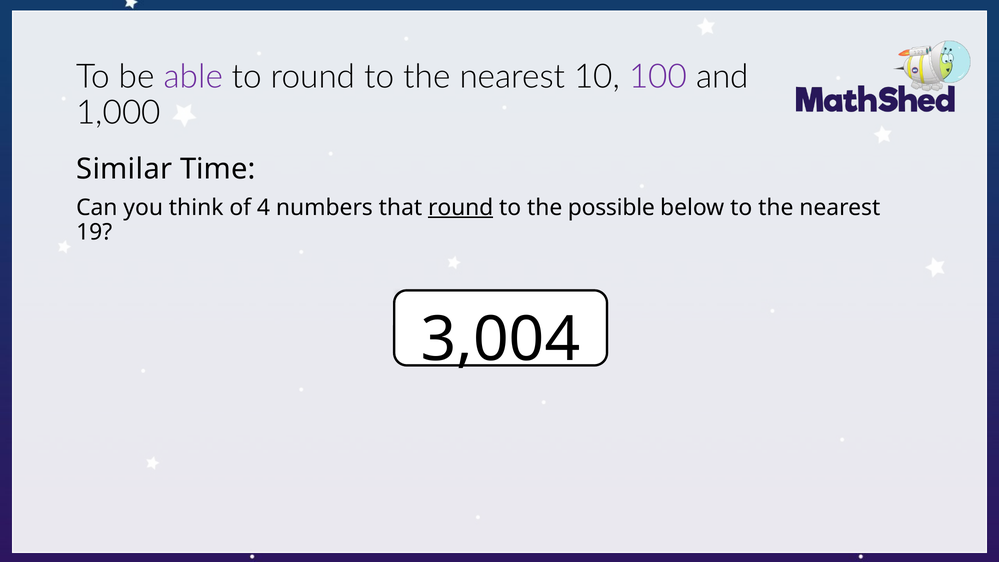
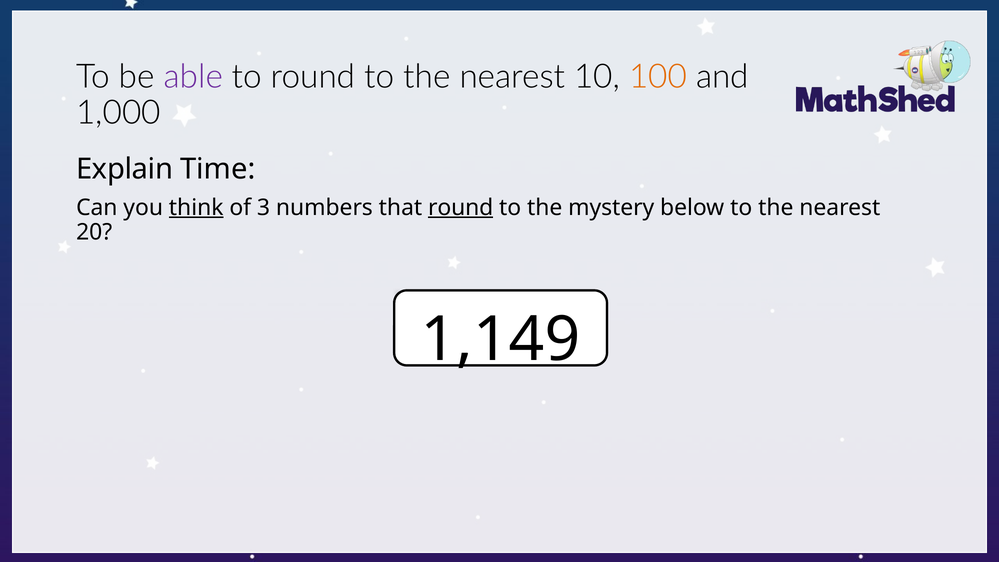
100 colour: purple -> orange
Similar: Similar -> Explain
think underline: none -> present
4: 4 -> 3
possible: possible -> mystery
19: 19 -> 20
3,004: 3,004 -> 1,149
